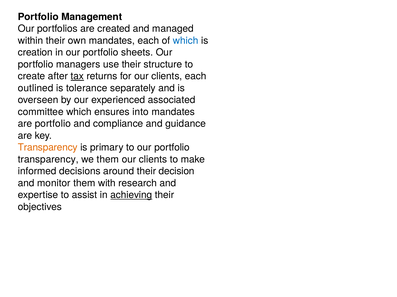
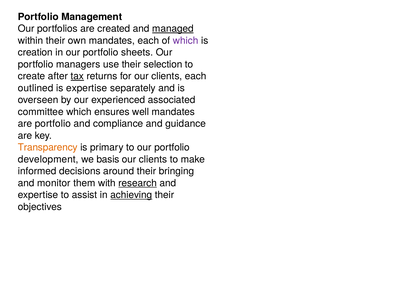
managed underline: none -> present
which at (186, 41) colour: blue -> purple
structure: structure -> selection
is tolerance: tolerance -> expertise
into: into -> well
transparency at (48, 160): transparency -> development
we them: them -> basis
decision: decision -> bringing
research underline: none -> present
